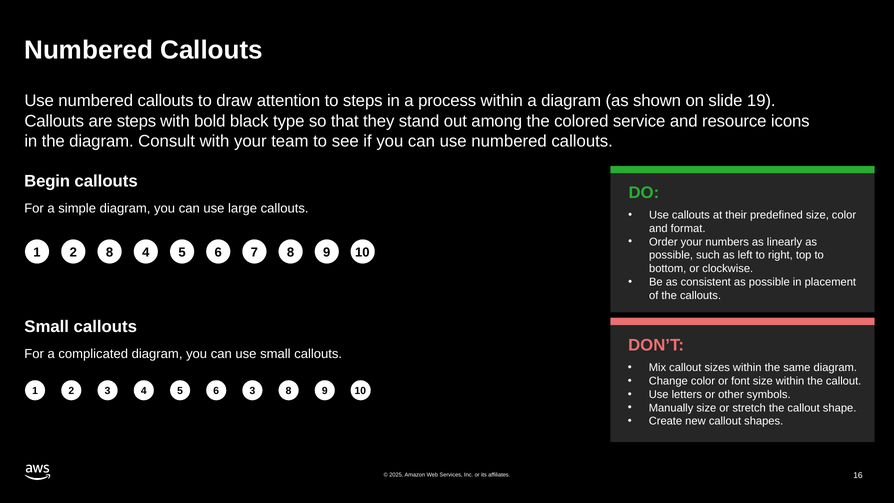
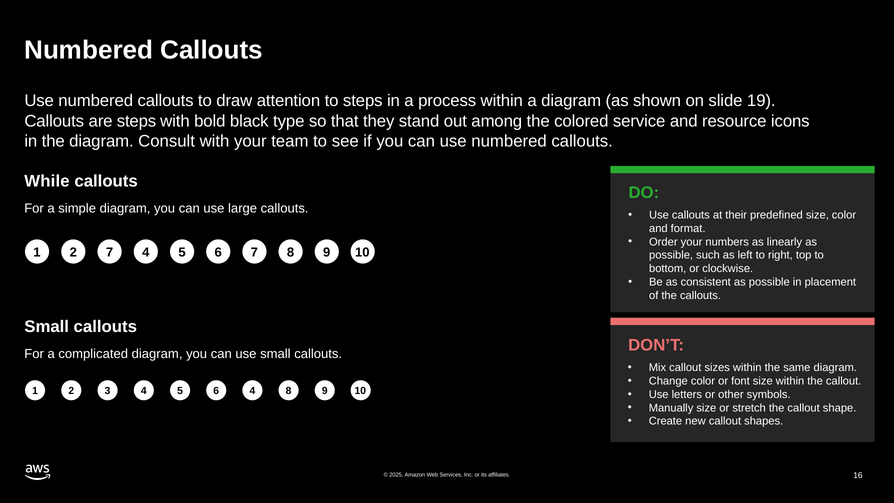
Begin: Begin -> While
2 8: 8 -> 7
6 3: 3 -> 4
